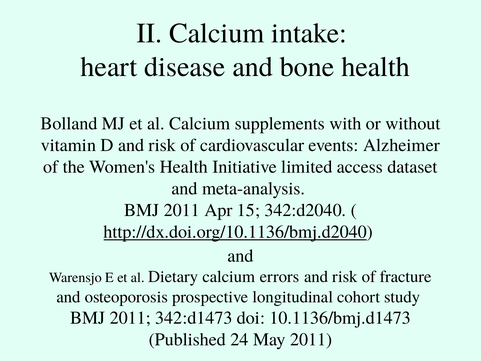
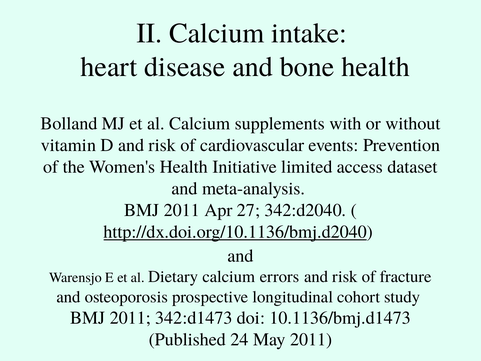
Alzheimer: Alzheimer -> Prevention
15: 15 -> 27
